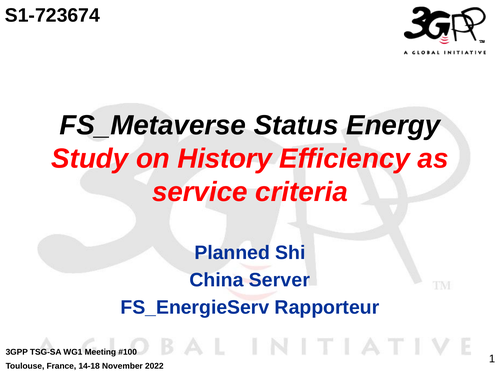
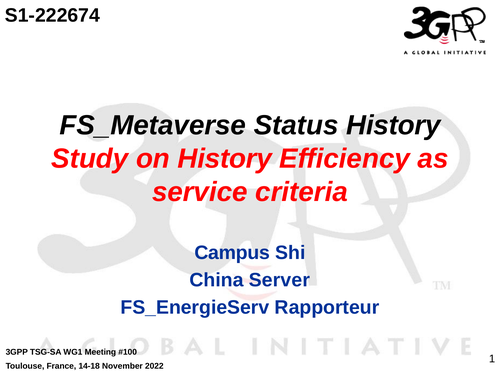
S1-723674: S1-723674 -> S1-222674
Status Energy: Energy -> History
Planned: Planned -> Campus
